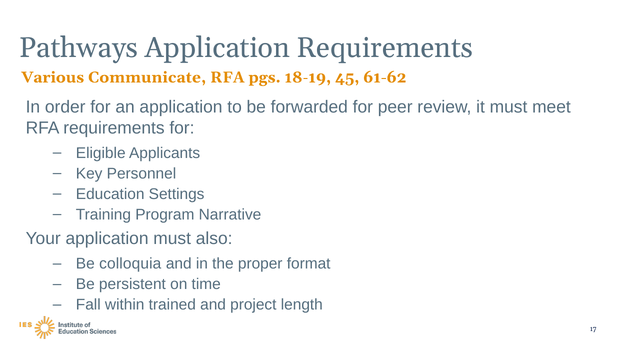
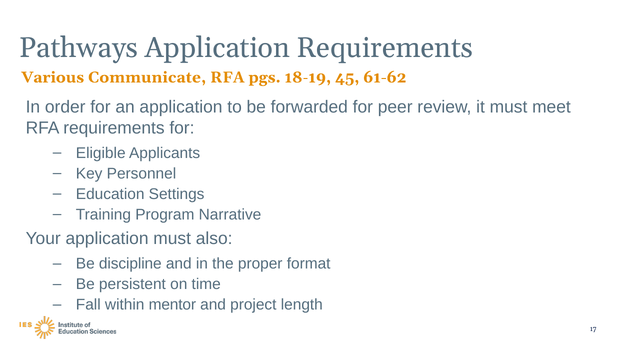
colloquia: colloquia -> discipline
trained: trained -> mentor
